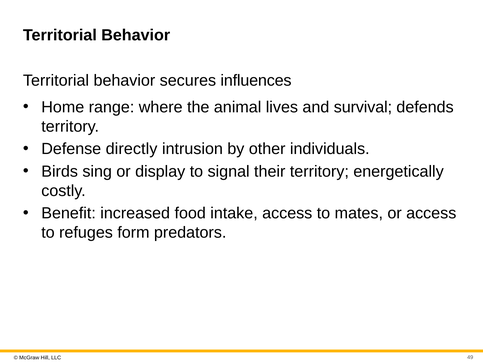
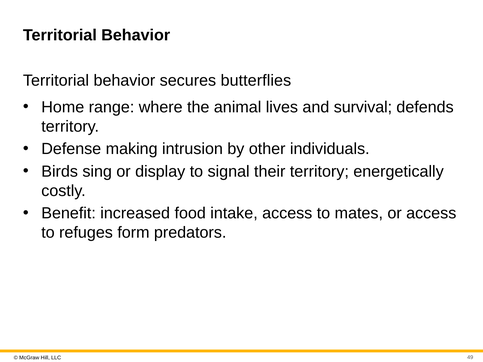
influences: influences -> butterflies
directly: directly -> making
